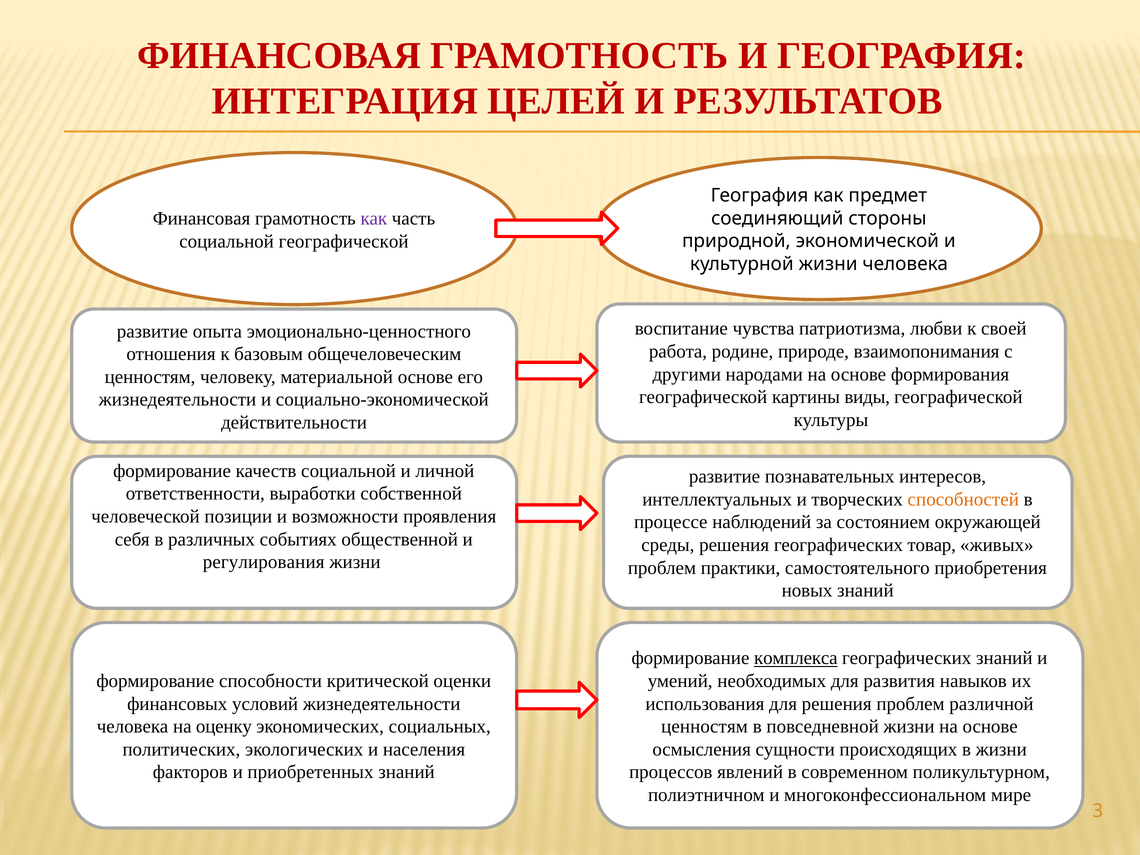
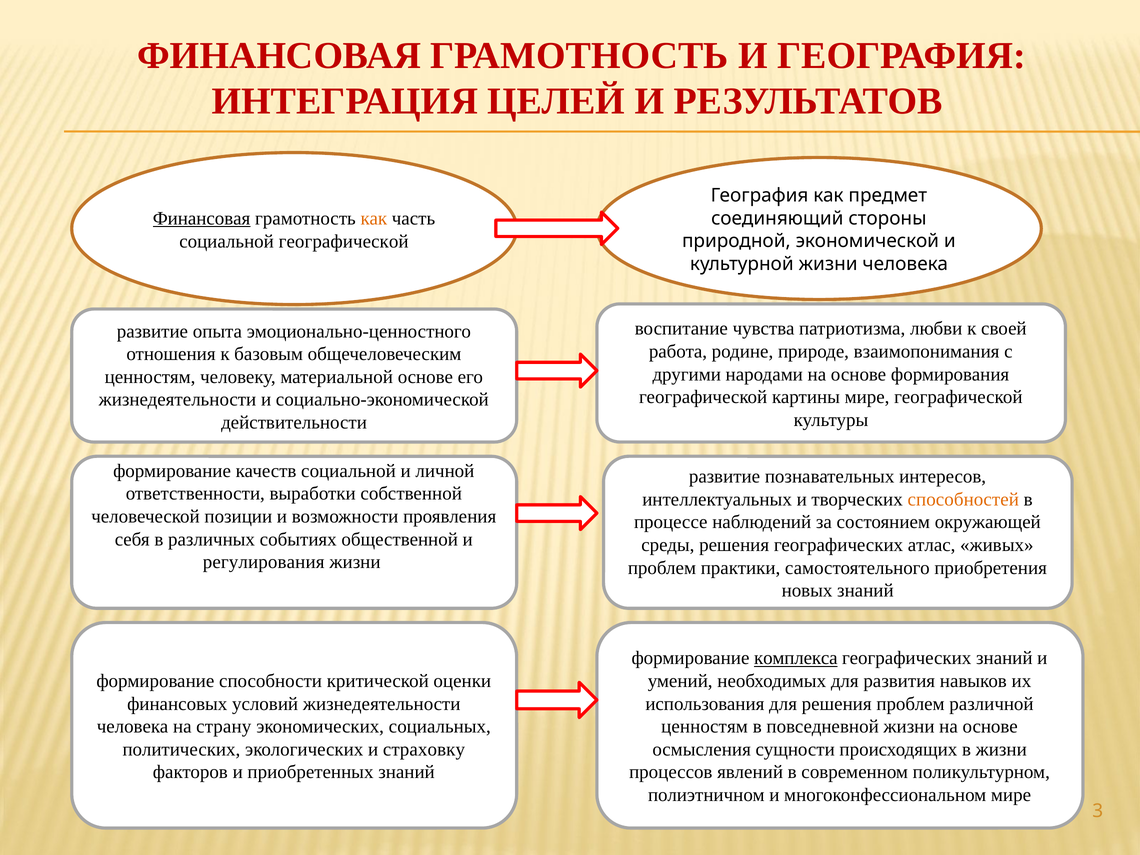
Финансовая at (202, 218) underline: none -> present
как at (374, 218) colour: purple -> orange
картины виды: виды -> мире
товар: товар -> атлас
оценку: оценку -> страну
населения: населения -> страховку
